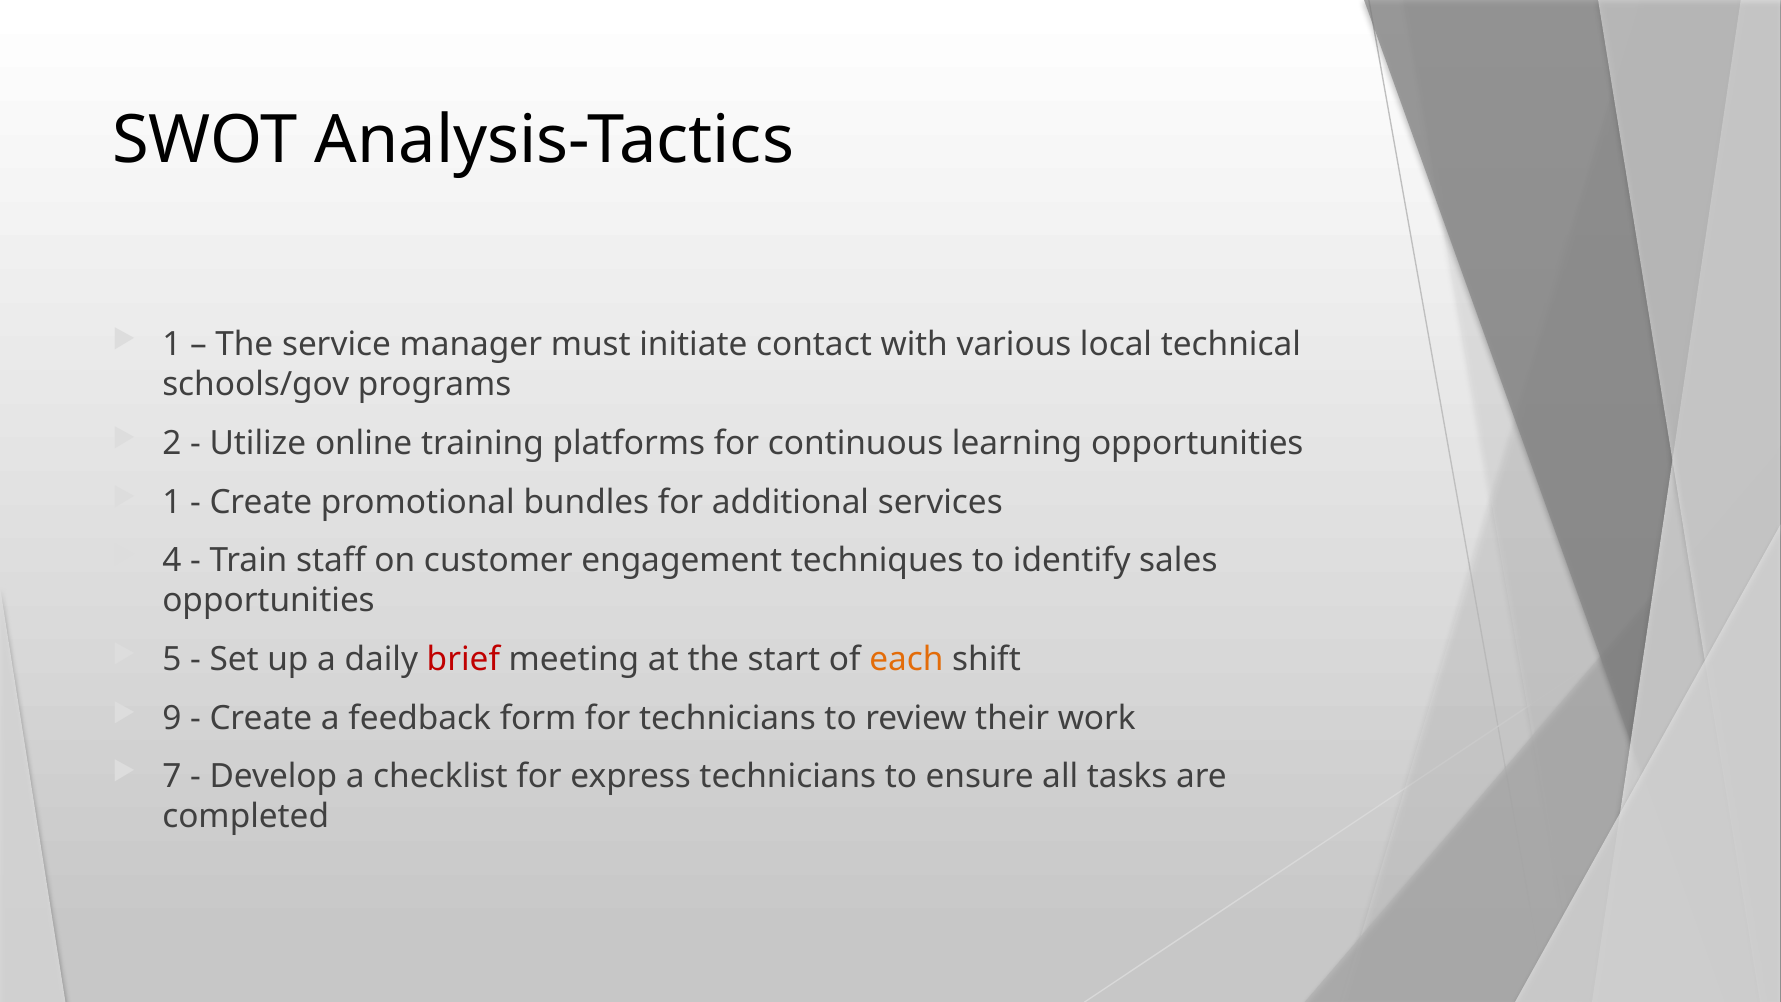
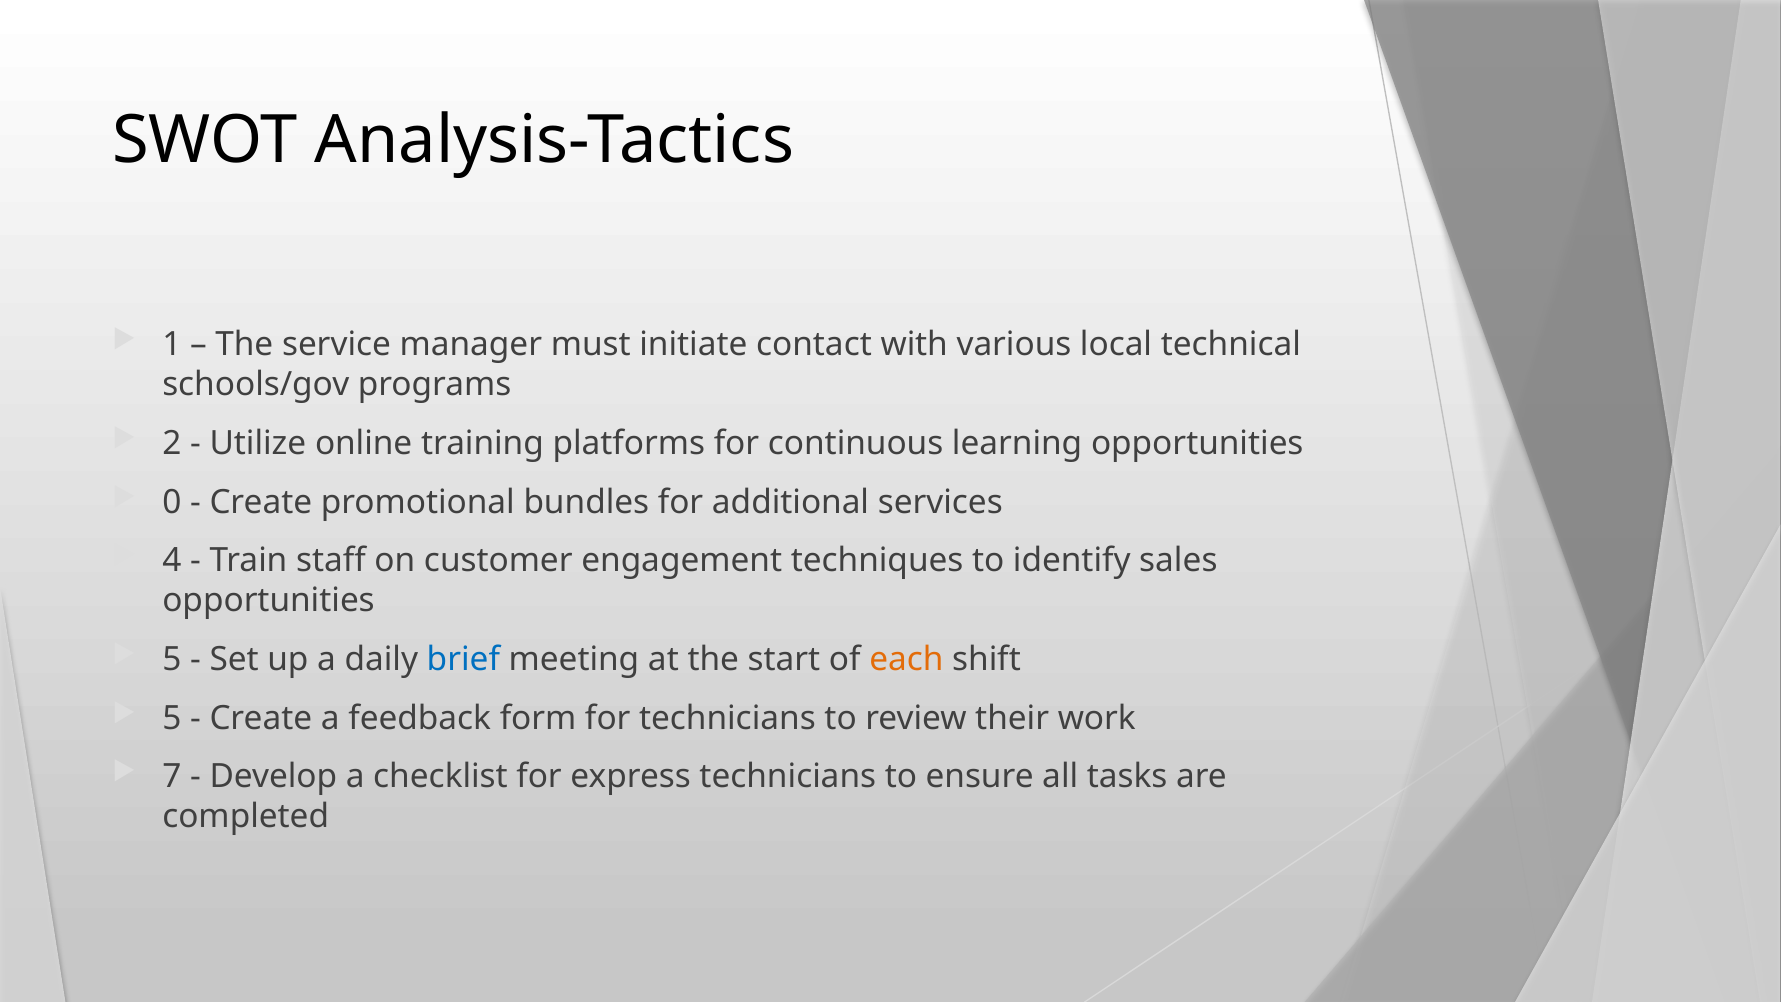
1 at (172, 502): 1 -> 0
brief colour: red -> blue
9 at (172, 718): 9 -> 5
